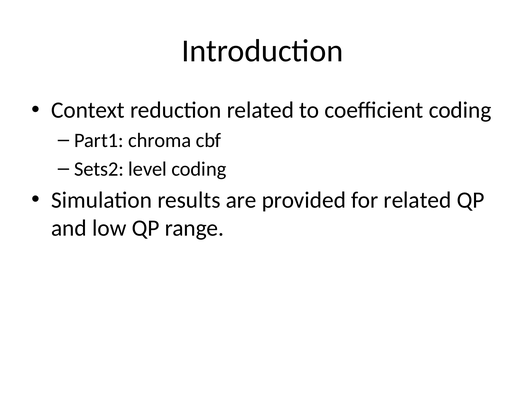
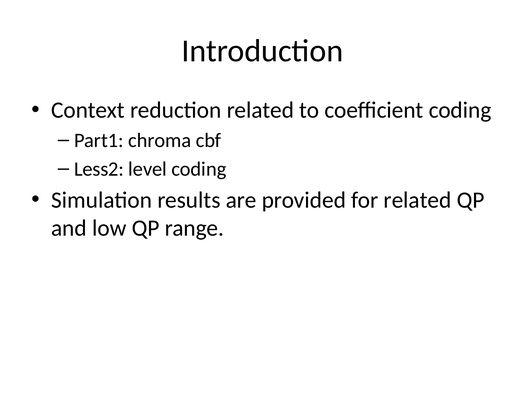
Sets2: Sets2 -> Less2
